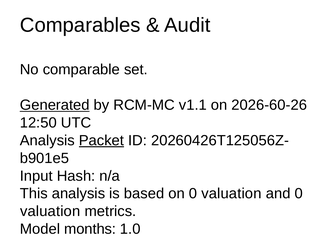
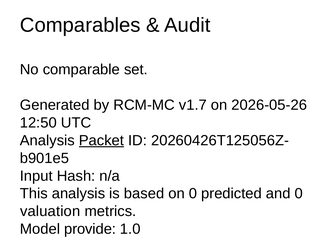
Generated underline: present -> none
v1.1: v1.1 -> v1.7
2026-60-26: 2026-60-26 -> 2026-05-26
on 0 valuation: valuation -> predicted
months: months -> provide
